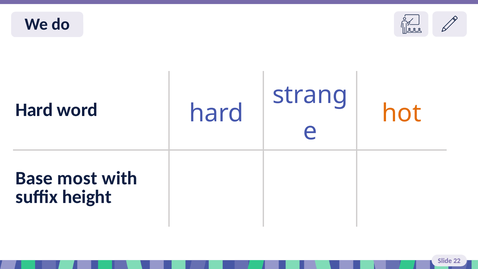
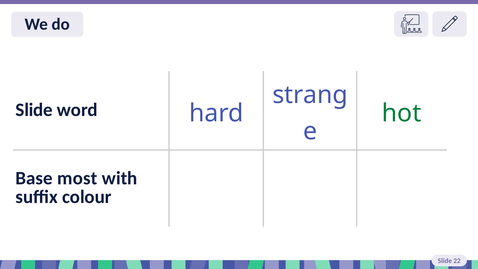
Hard at (34, 110): Hard -> Slide
hot colour: orange -> green
height: height -> colour
